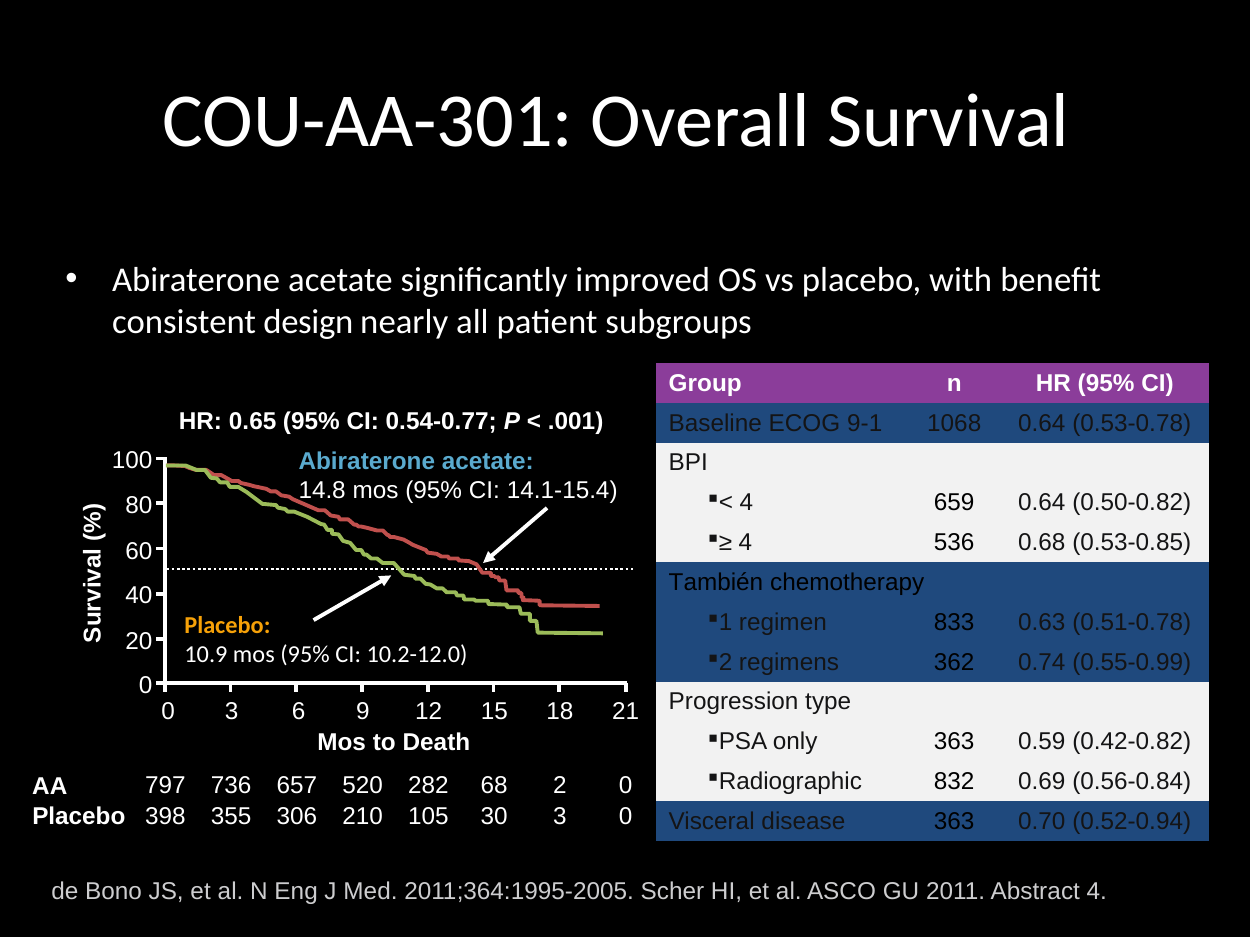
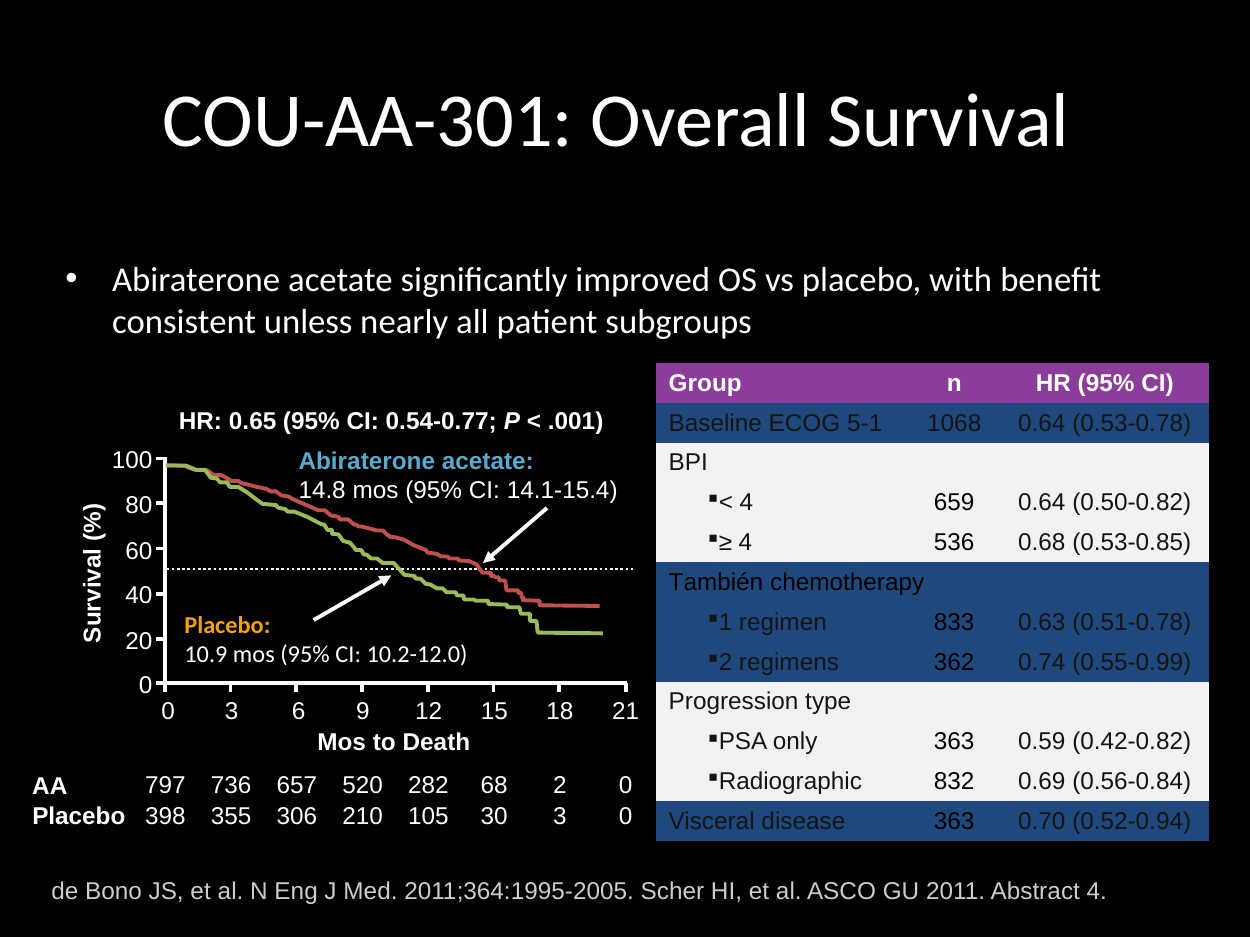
design: design -> unless
9-1: 9-1 -> 5-1
